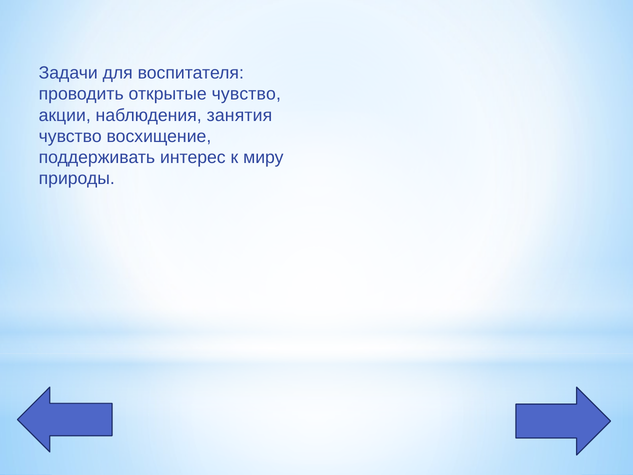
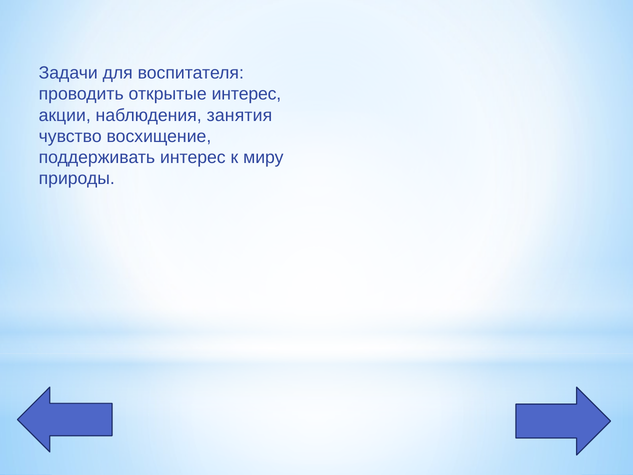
открытые чувство: чувство -> интерес
